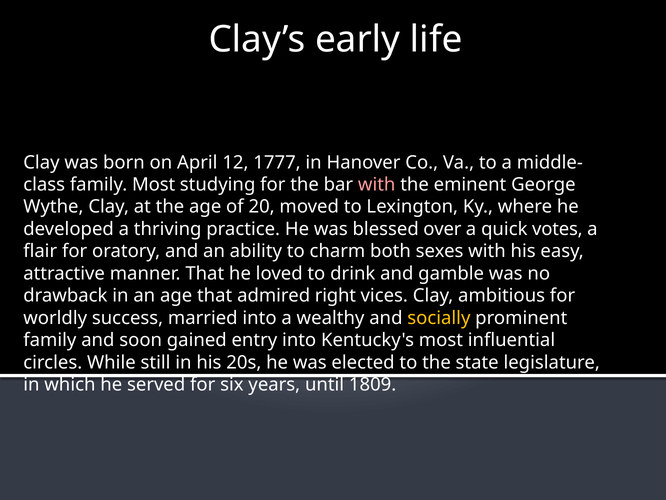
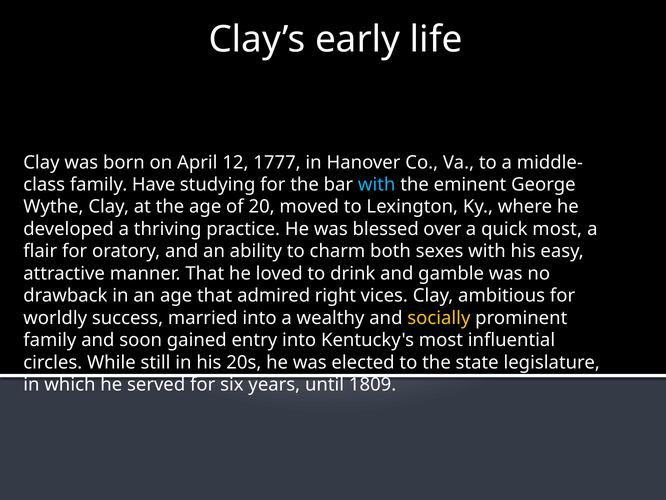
family Most: Most -> Have
with at (377, 184) colour: pink -> light blue
quick votes: votes -> most
